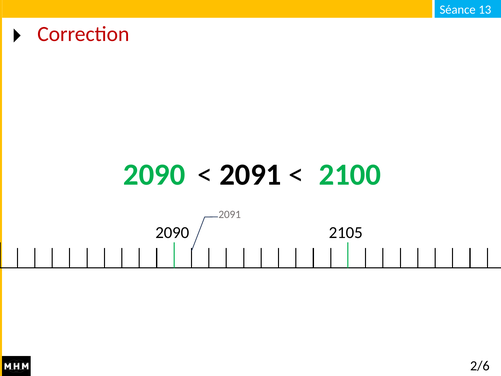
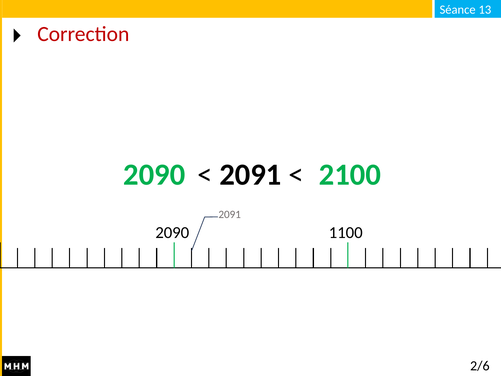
2105: 2105 -> 1100
